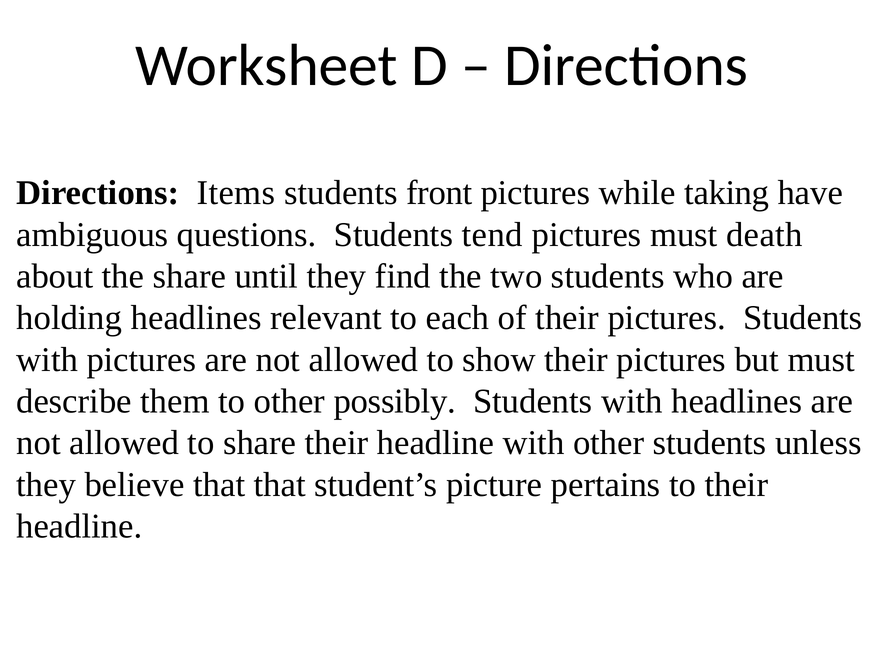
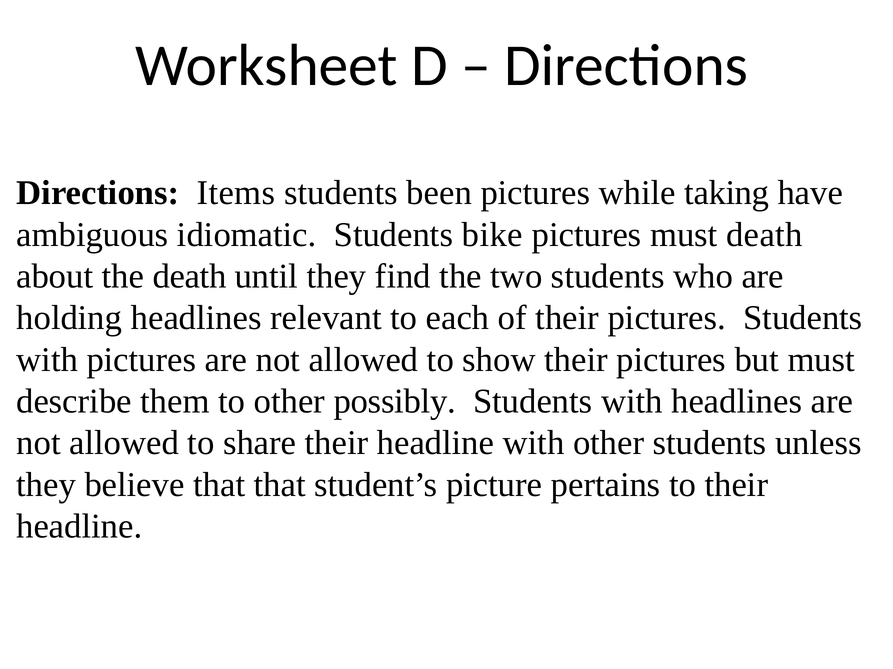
front: front -> been
questions: questions -> idiomatic
tend: tend -> bike
the share: share -> death
